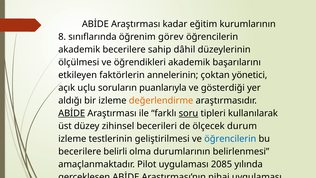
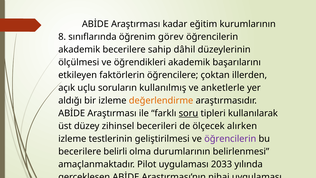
annelerinin: annelerinin -> öğrencilere
yönetici: yönetici -> illerden
puanlarıyla: puanlarıyla -> kullanılmış
gösterdiği: gösterdiği -> anketlerle
ABİDE at (72, 113) underline: present -> none
durum: durum -> alırken
öğrencilerin at (230, 139) colour: blue -> purple
2085: 2085 -> 2033
